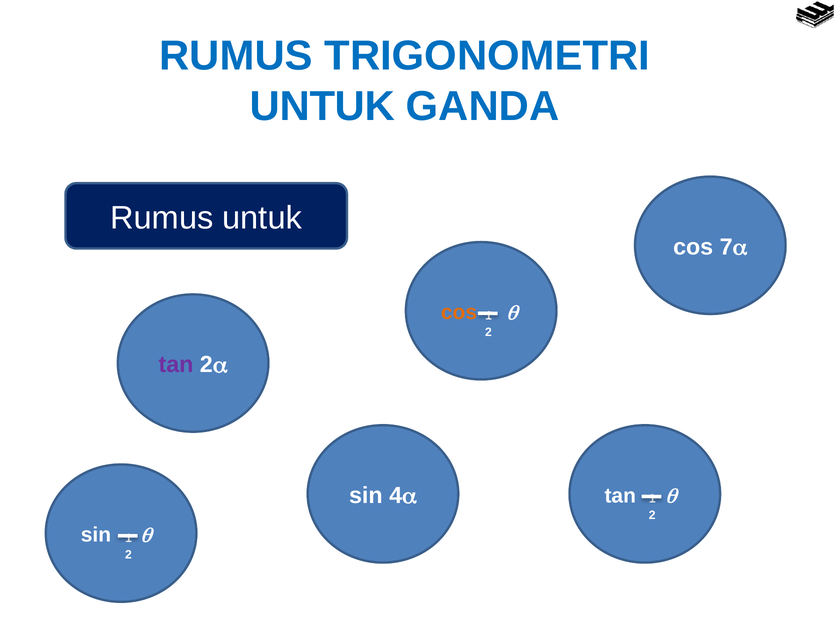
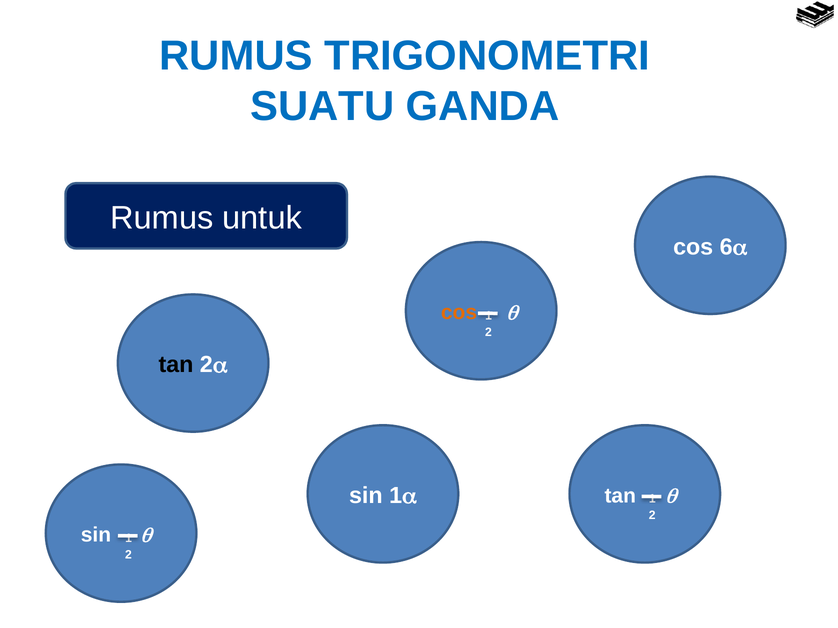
UNTUK at (322, 106): UNTUK -> SUATU
cos 7: 7 -> 6
tan at (176, 365) colour: purple -> black
sin 4: 4 -> 1
